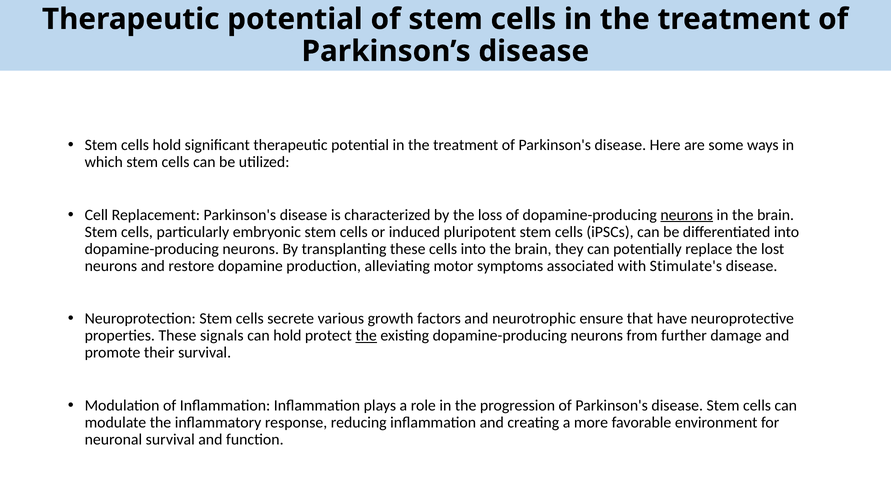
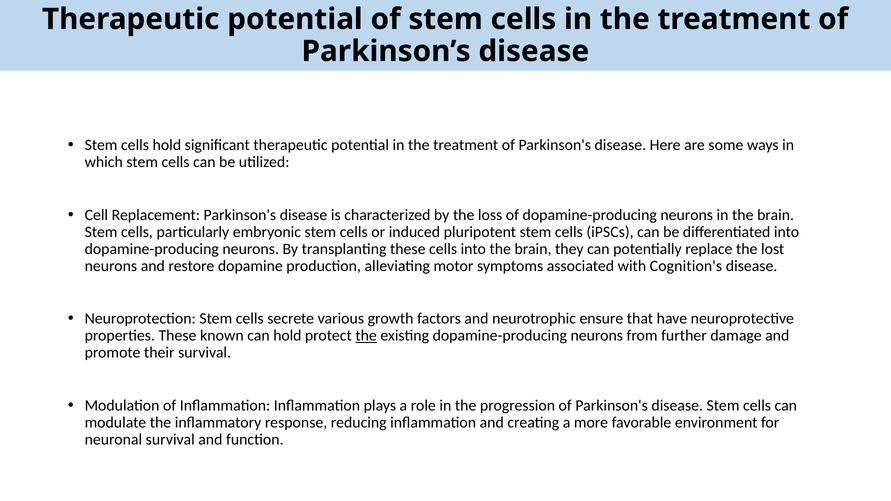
neurons at (687, 215) underline: present -> none
Stimulate's: Stimulate's -> Cognition's
signals: signals -> known
